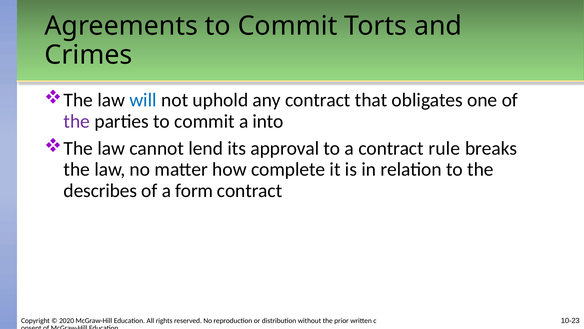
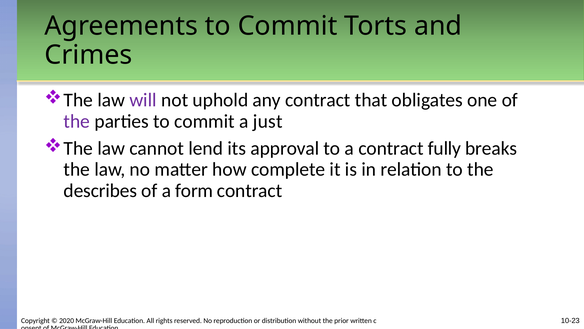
will colour: blue -> purple
into: into -> just
rule: rule -> fully
